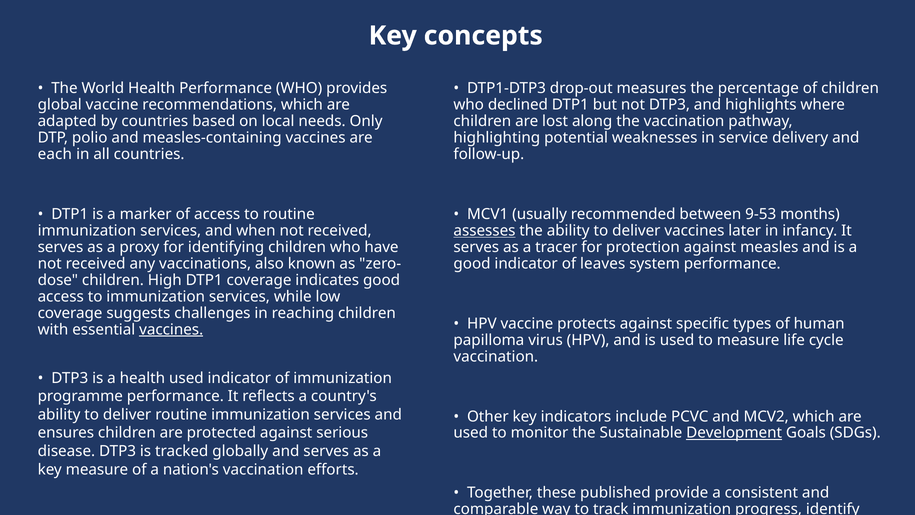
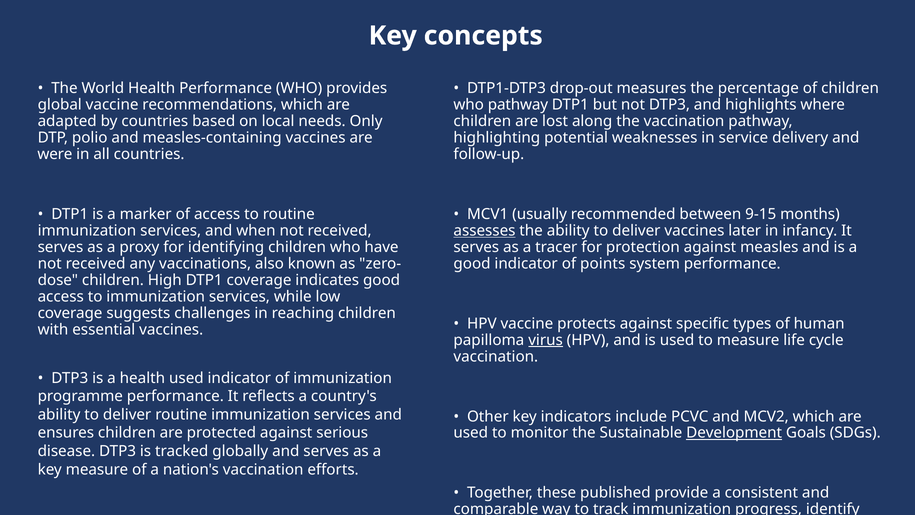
who declined: declined -> pathway
each: each -> were
9-53: 9-53 -> 9-15
leaves: leaves -> points
vaccines at (171, 329) underline: present -> none
virus underline: none -> present
